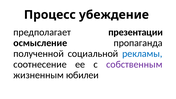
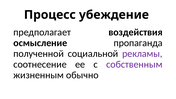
презентации: презентации -> воздействия
рекламы colour: blue -> purple
юбилеи: юбилеи -> обычно
